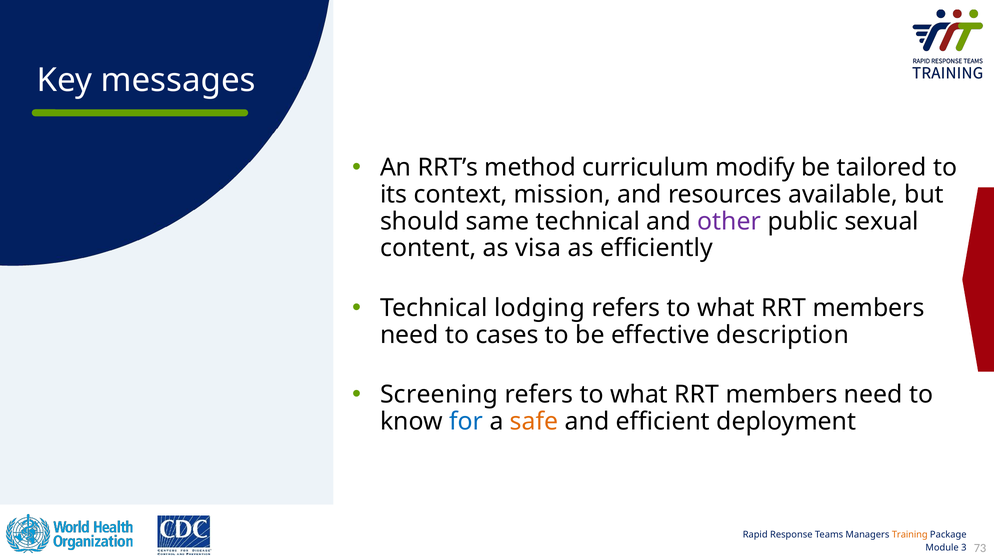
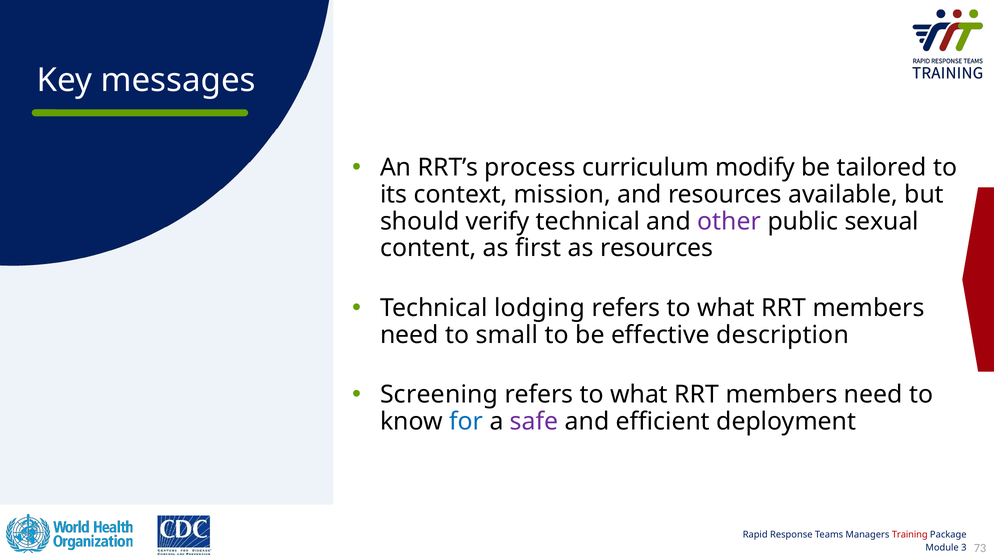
method: method -> process
same: same -> verify
visa: visa -> first
as efficiently: efficiently -> resources
cases: cases -> small
safe colour: orange -> purple
Training colour: orange -> red
